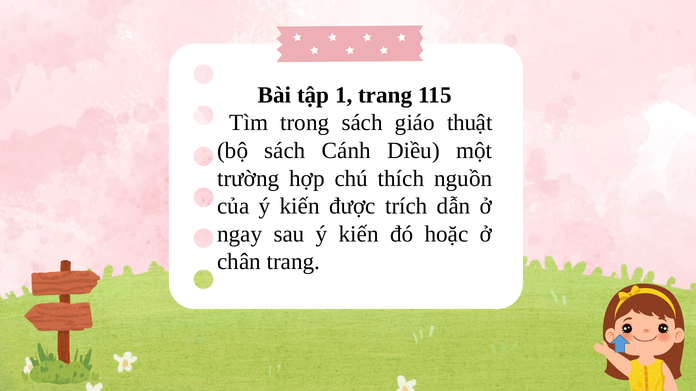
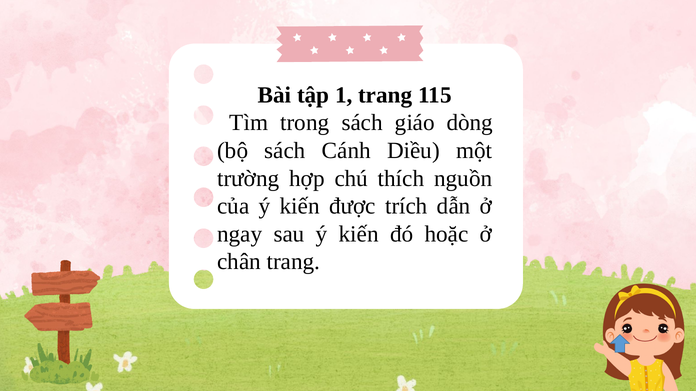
thuật: thuật -> dòng
